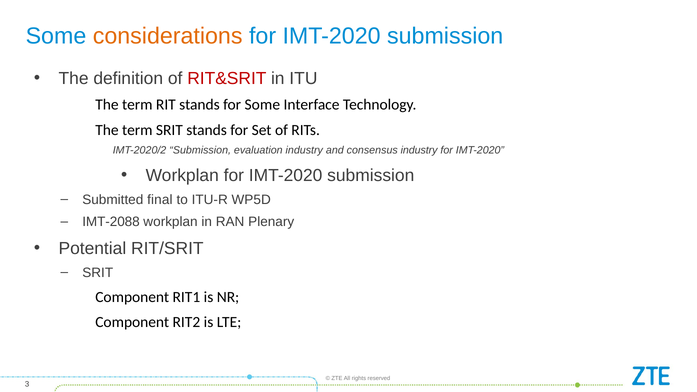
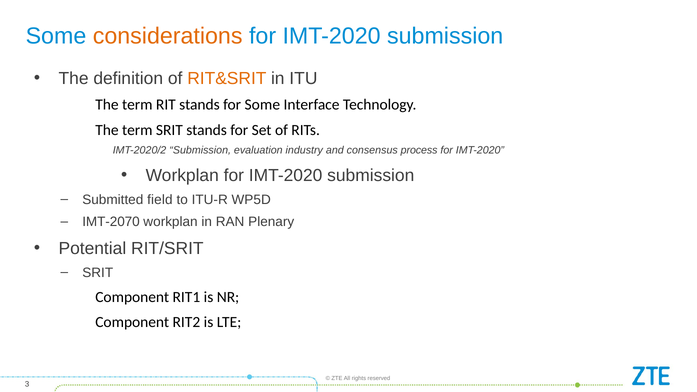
RIT&SRIT colour: red -> orange
consensus industry: industry -> process
final: final -> field
IMT-2088: IMT-2088 -> IMT-2070
